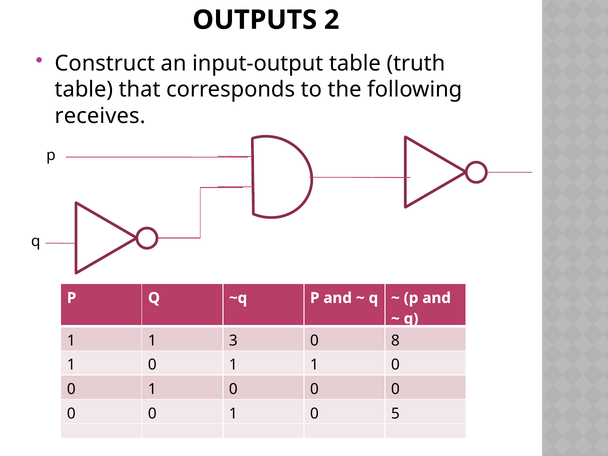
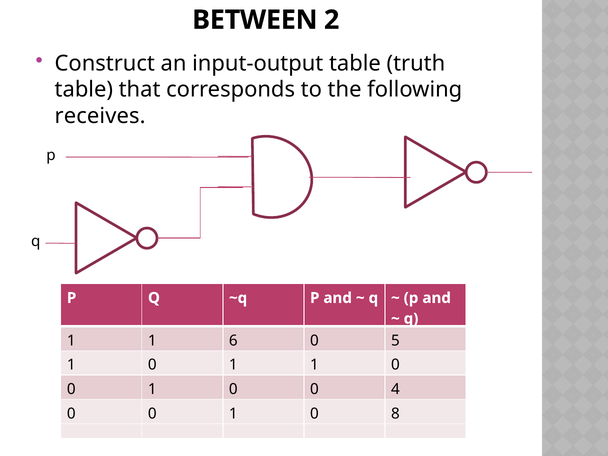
OUTPUTS: OUTPUTS -> BETWEEN
3: 3 -> 6
8: 8 -> 5
1 0 0 0: 0 -> 4
5: 5 -> 8
